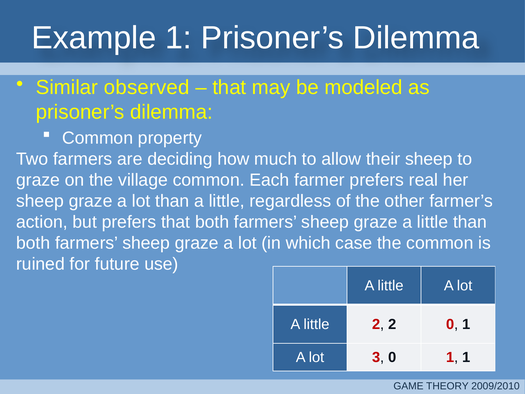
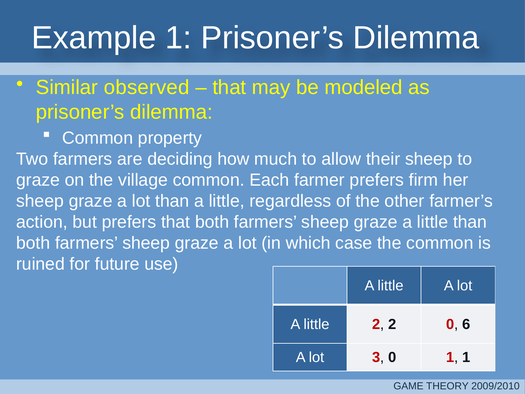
real: real -> firm
2 0 1: 1 -> 6
